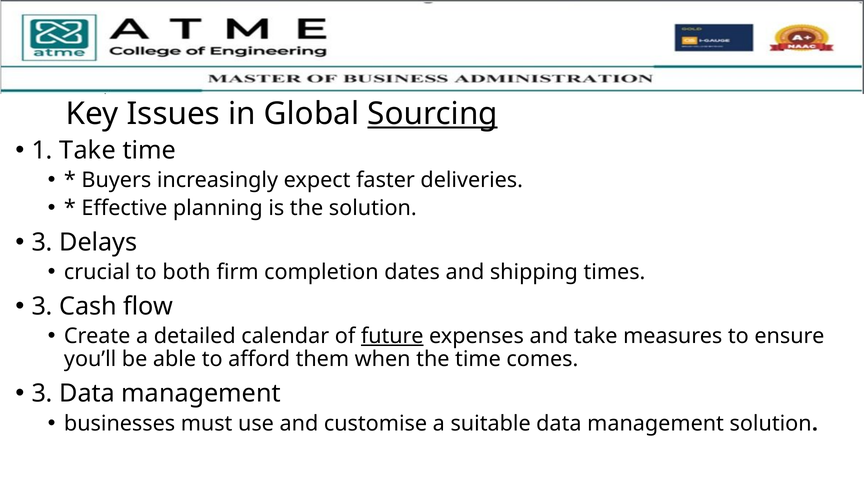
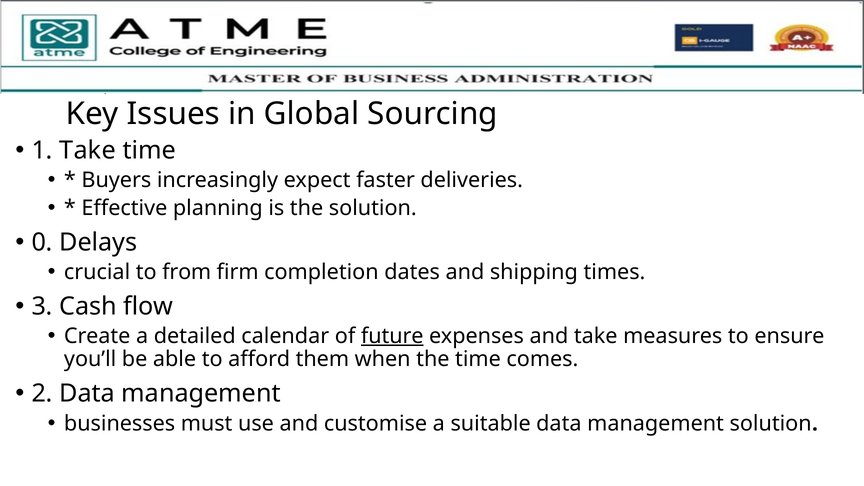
Sourcing underline: present -> none
3 at (42, 242): 3 -> 0
both: both -> from
3 at (42, 394): 3 -> 2
